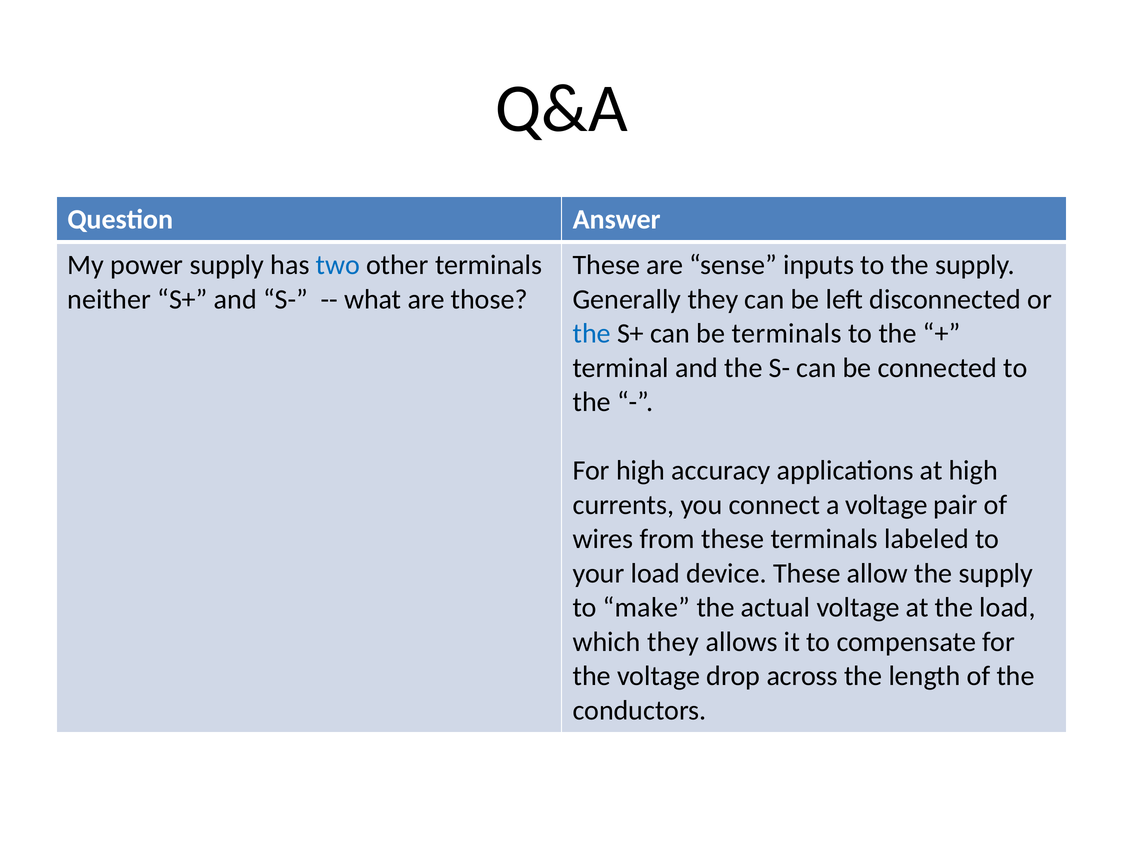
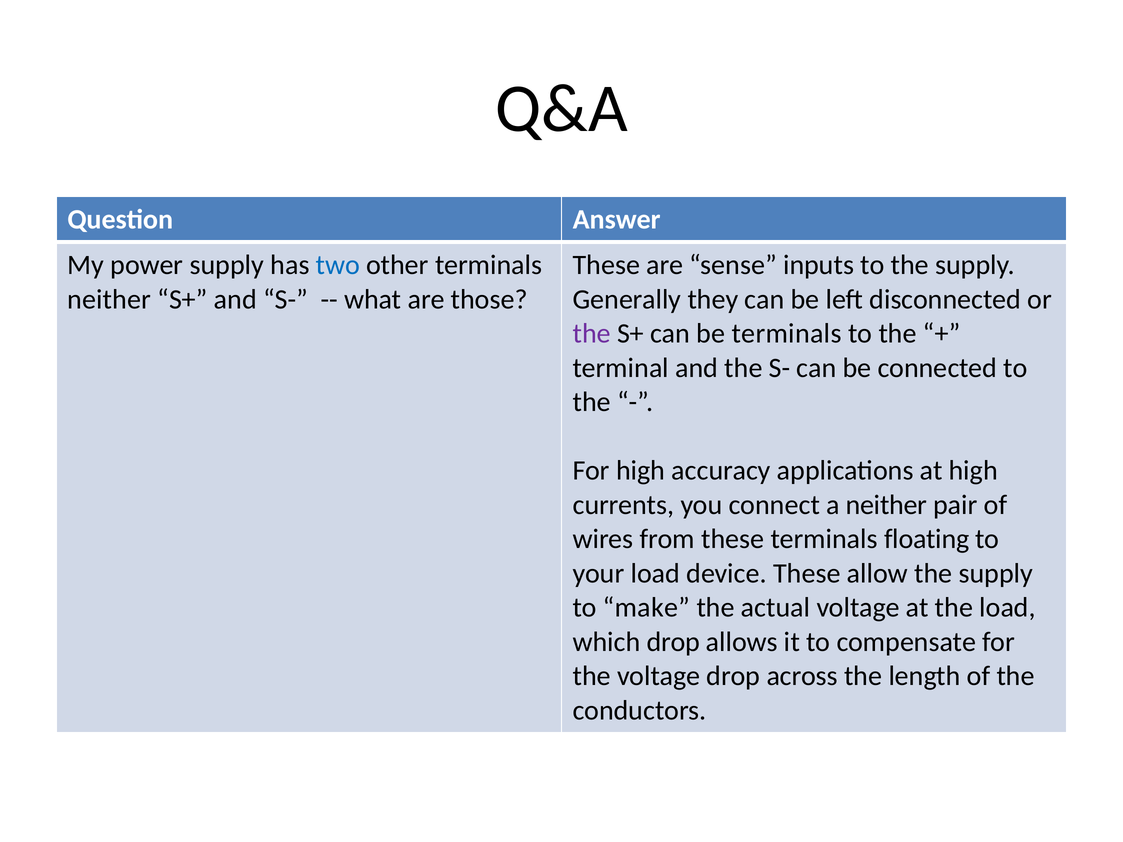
the at (592, 334) colour: blue -> purple
a voltage: voltage -> neither
labeled: labeled -> floating
which they: they -> drop
